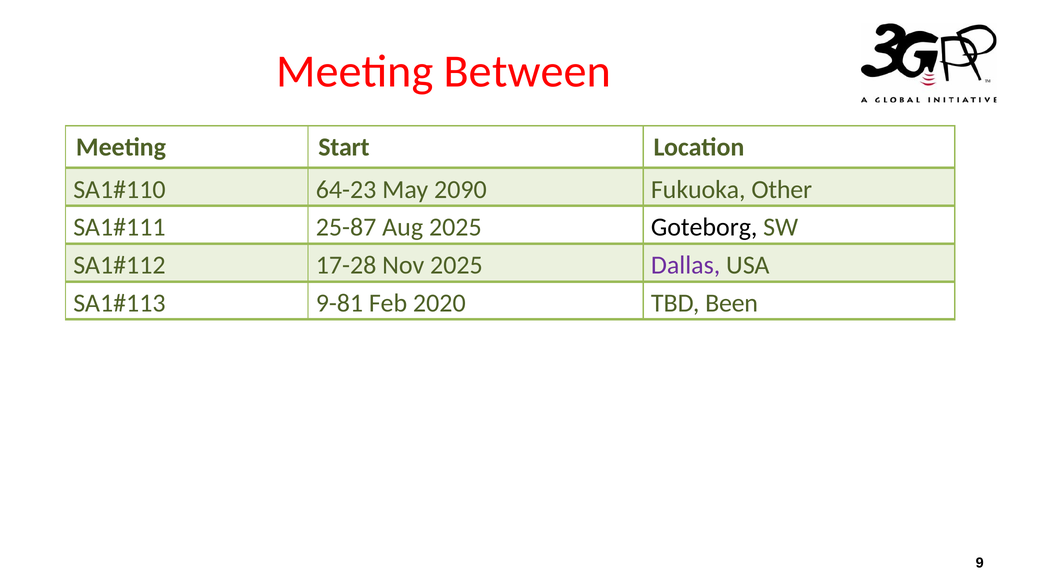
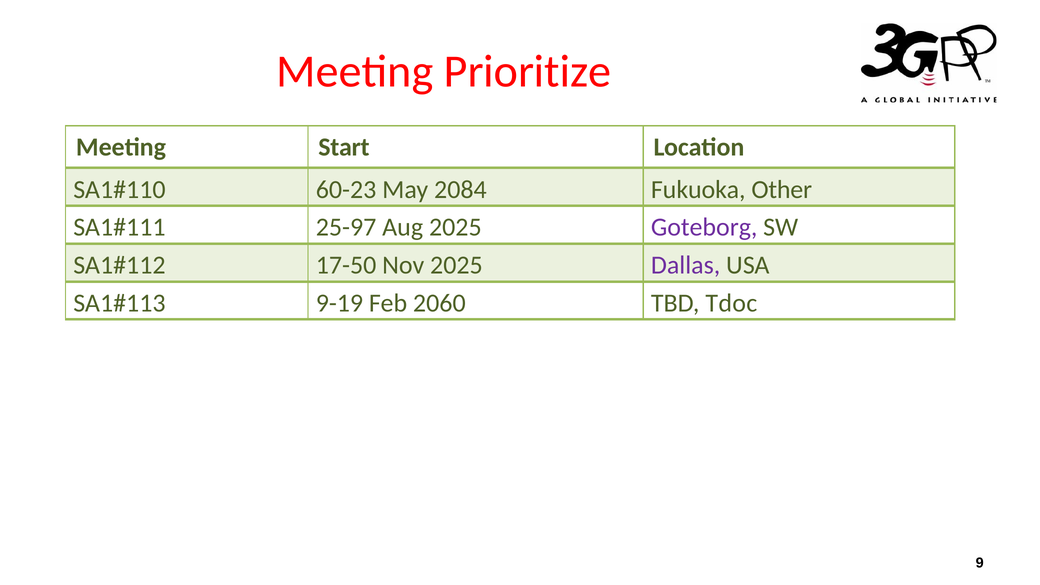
Between: Between -> Prioritize
64-23: 64-23 -> 60-23
2090: 2090 -> 2084
25-87: 25-87 -> 25-97
Goteborg colour: black -> purple
17-28: 17-28 -> 17-50
9-81: 9-81 -> 9-19
2020: 2020 -> 2060
Been: Been -> Tdoc
